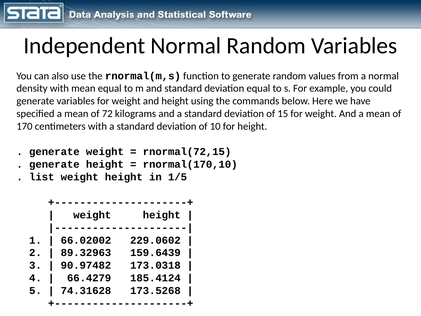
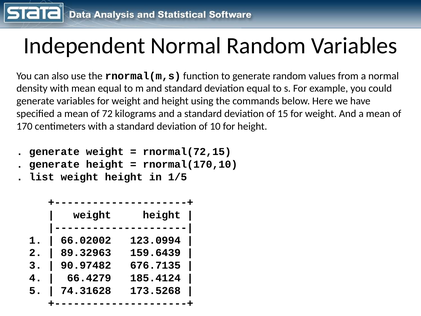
229.0602: 229.0602 -> 123.0994
173.0318: 173.0318 -> 676.7135
